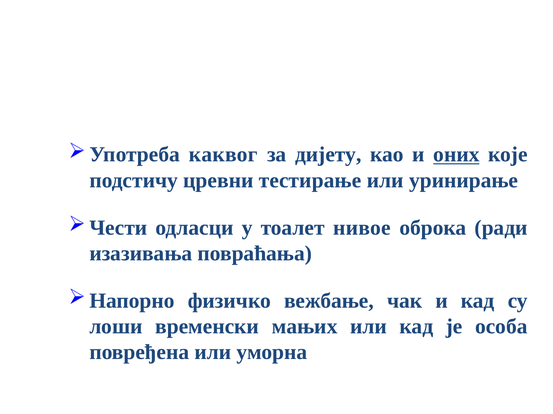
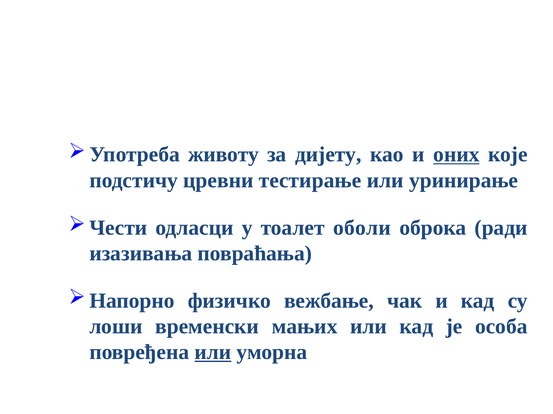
каквог: каквог -> животу
нивое: нивое -> оболи
или at (213, 353) underline: none -> present
